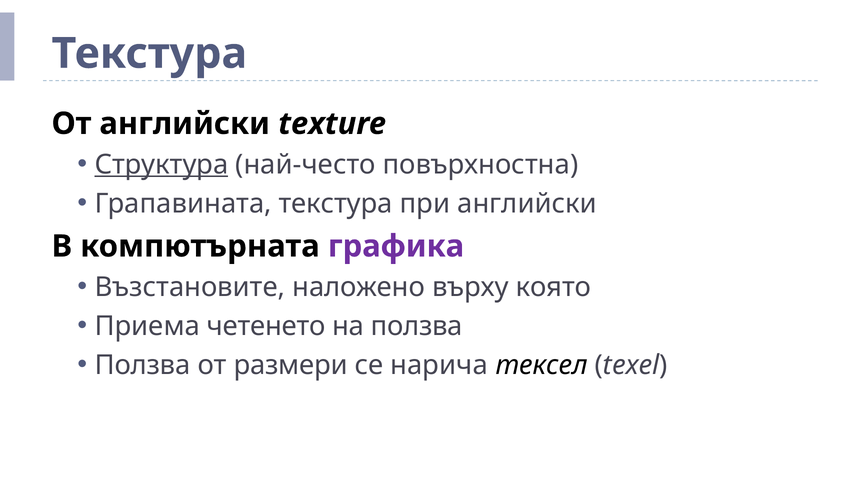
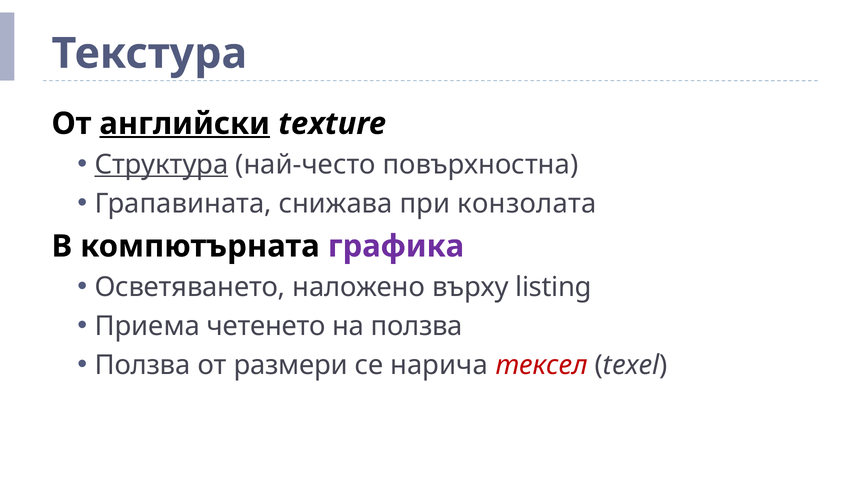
английски at (185, 124) underline: none -> present
Грапавината текстура: текстура -> снижава
при английски: английски -> конзолата
Възстановите: Възстановите -> Осветяването
която: която -> listing
тексел colour: black -> red
